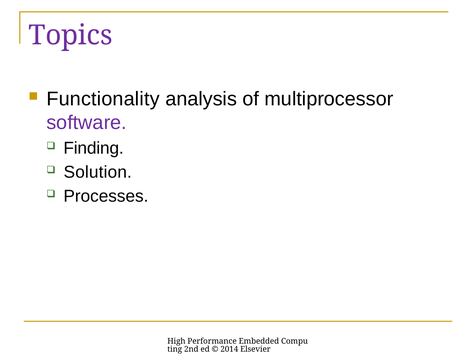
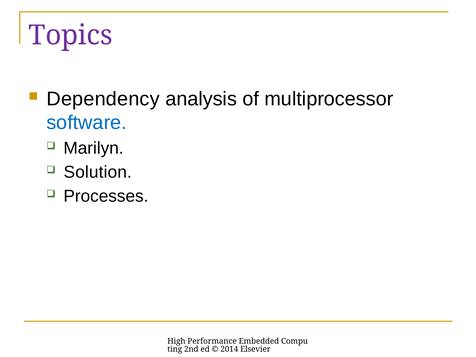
Functionality: Functionality -> Dependency
software colour: purple -> blue
Finding: Finding -> Marilyn
